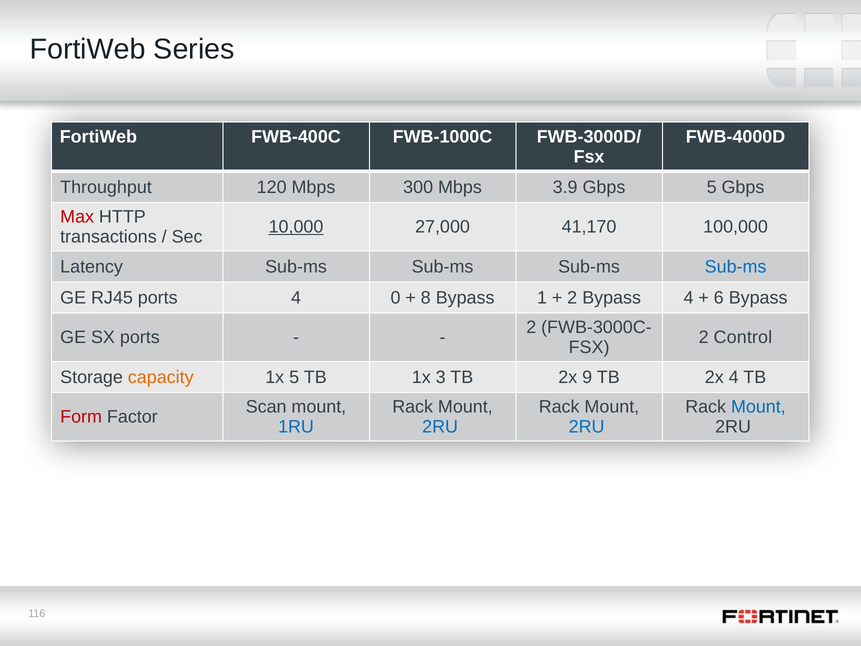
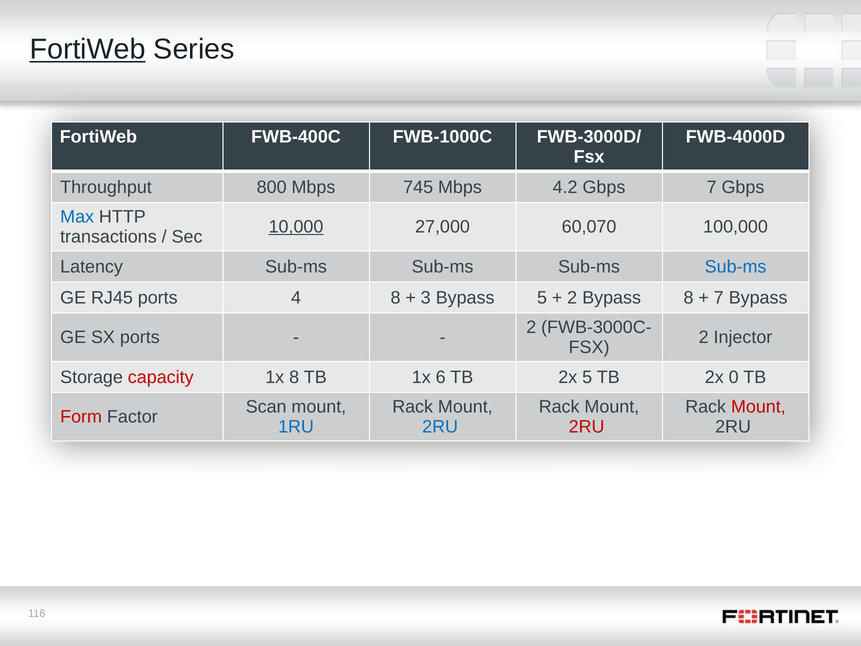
FortiWeb at (88, 49) underline: none -> present
120: 120 -> 800
300: 300 -> 745
3.9: 3.9 -> 4.2
Gbps 5: 5 -> 7
Max colour: red -> blue
41,170: 41,170 -> 60,070
4 0: 0 -> 8
8: 8 -> 3
Bypass 1: 1 -> 5
Bypass 4: 4 -> 8
6 at (719, 298): 6 -> 7
Control: Control -> Injector
capacity colour: orange -> red
1x 5: 5 -> 8
3: 3 -> 6
2x 9: 9 -> 5
2x 4: 4 -> 0
Mount at (758, 407) colour: blue -> red
2RU at (587, 427) colour: blue -> red
